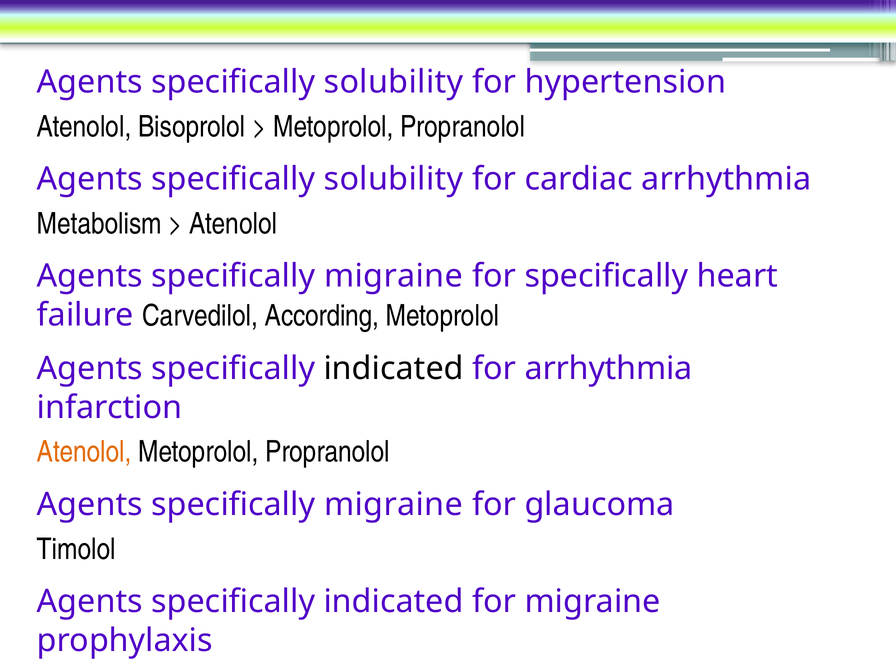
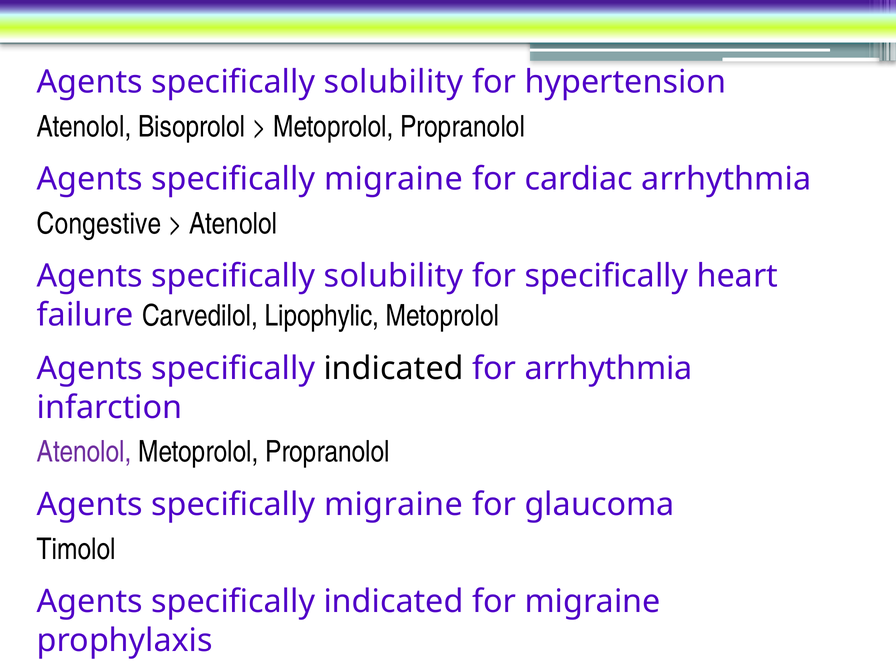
solubility at (393, 179): solubility -> migraine
Metabolism: Metabolism -> Congestive
migraine at (393, 276): migraine -> solubility
According: According -> Lipophylic
Atenolol at (84, 452) colour: orange -> purple
